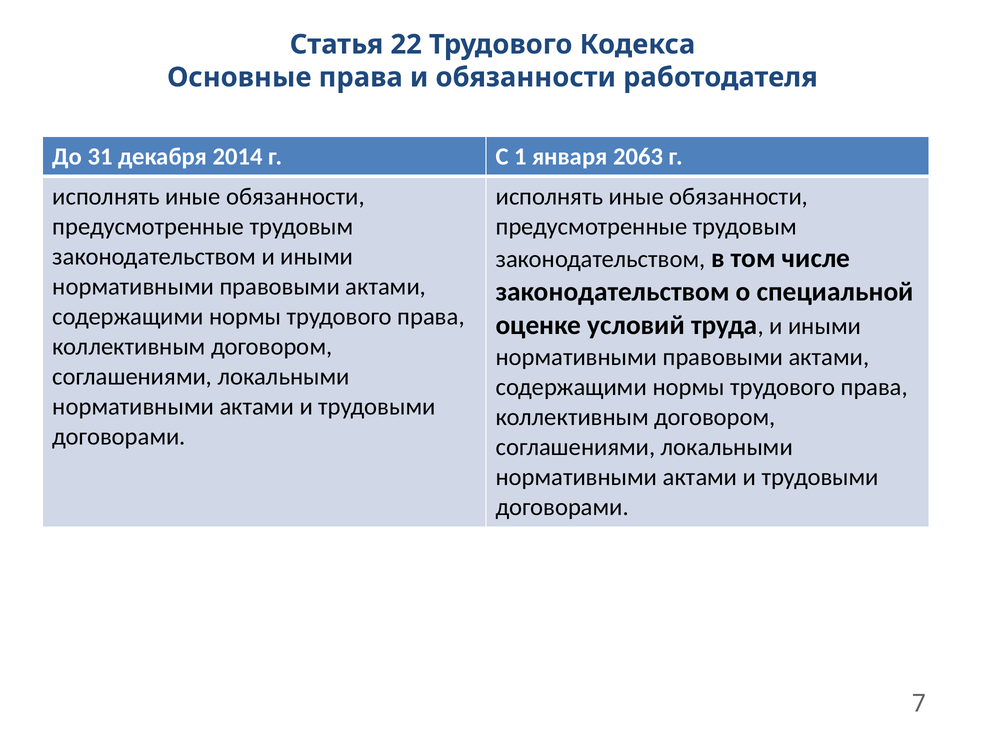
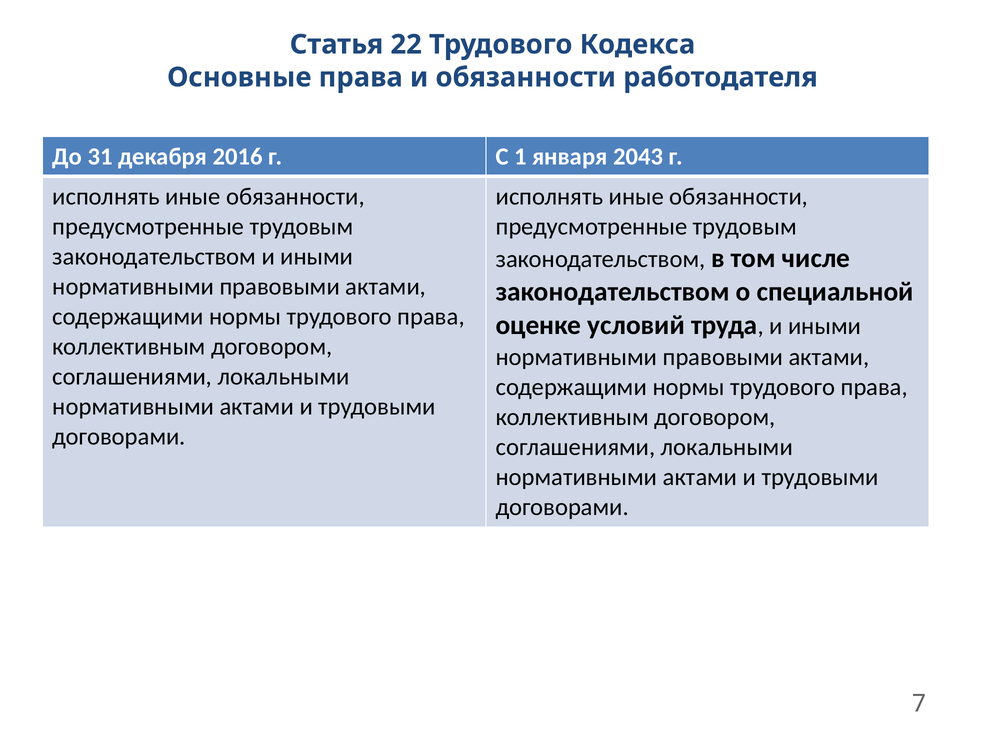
2014: 2014 -> 2016
2063: 2063 -> 2043
